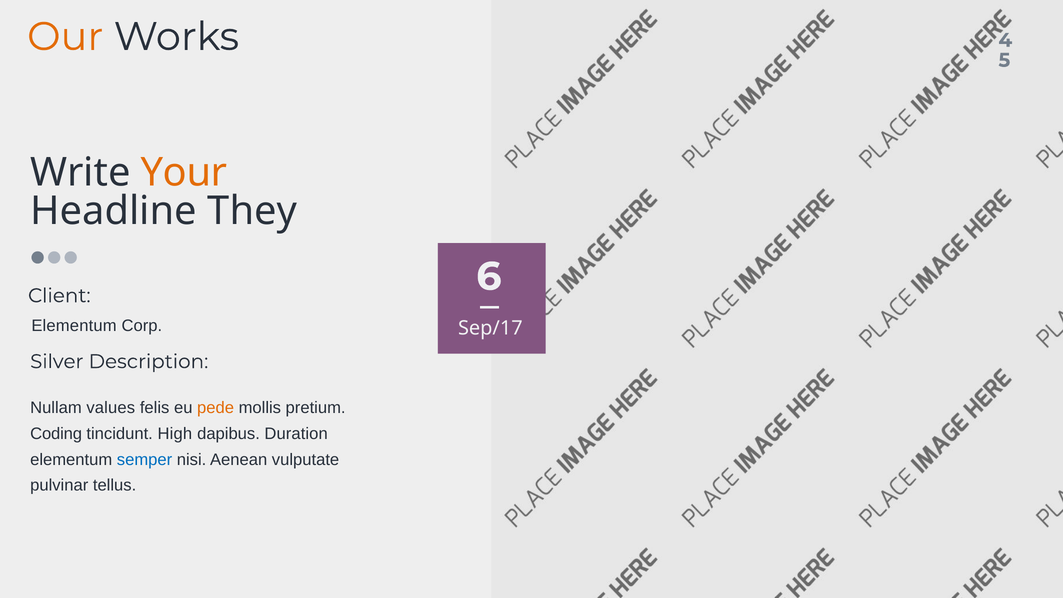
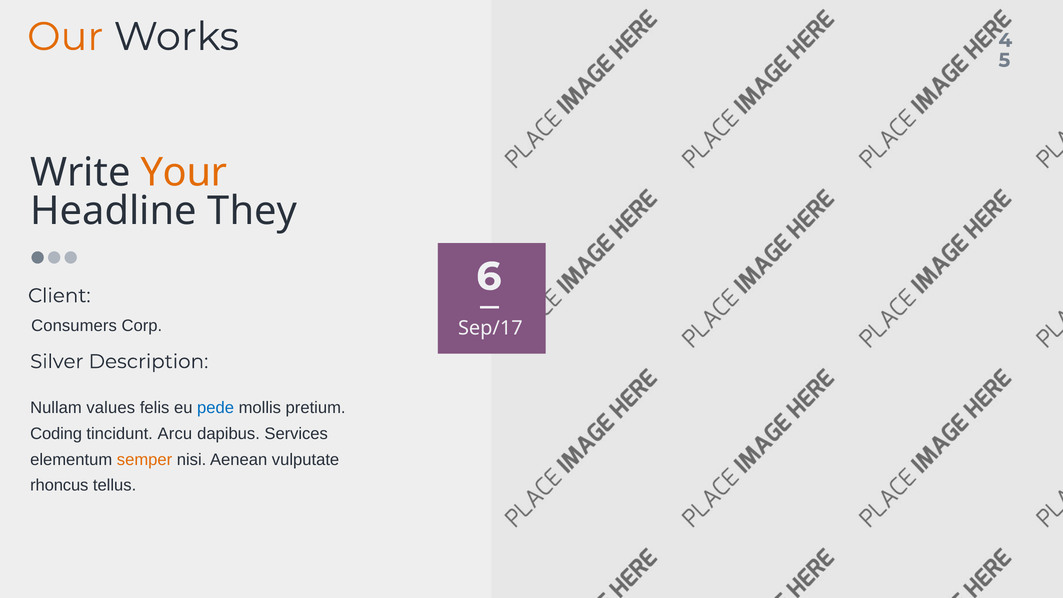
Elementum at (74, 326): Elementum -> Consumers
pede colour: orange -> blue
High: High -> Arcu
Duration: Duration -> Services
semper colour: blue -> orange
pulvinar: pulvinar -> rhoncus
